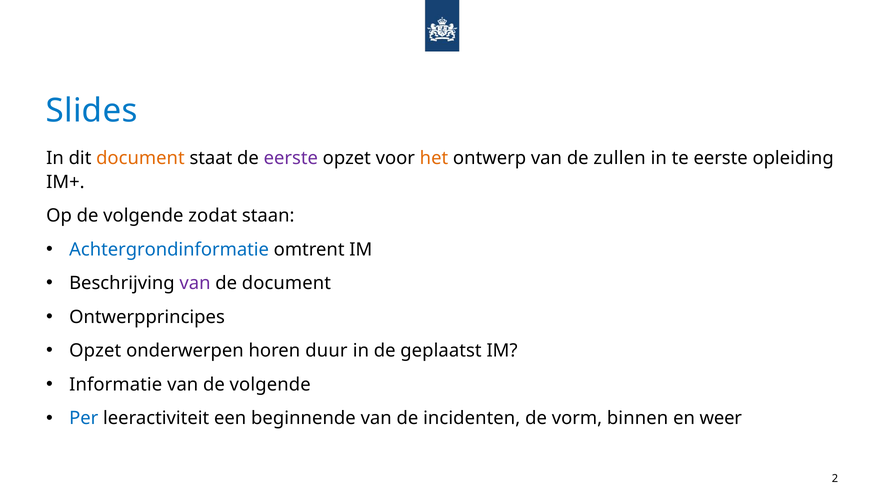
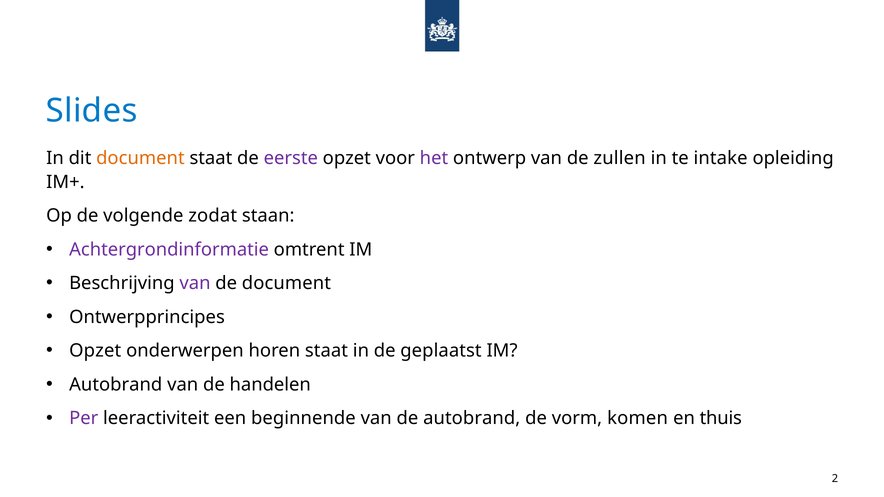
het colour: orange -> purple
te eerste: eerste -> intake
Achtergrondinformatie colour: blue -> purple
horen duur: duur -> staat
Informatie at (116, 385): Informatie -> Autobrand
van de volgende: volgende -> handelen
Per colour: blue -> purple
de incidenten: incidenten -> autobrand
binnen: binnen -> komen
weer: weer -> thuis
